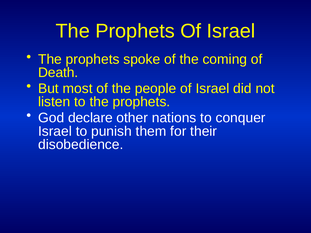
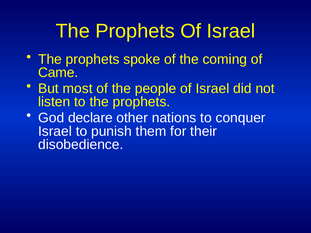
Death: Death -> Came
